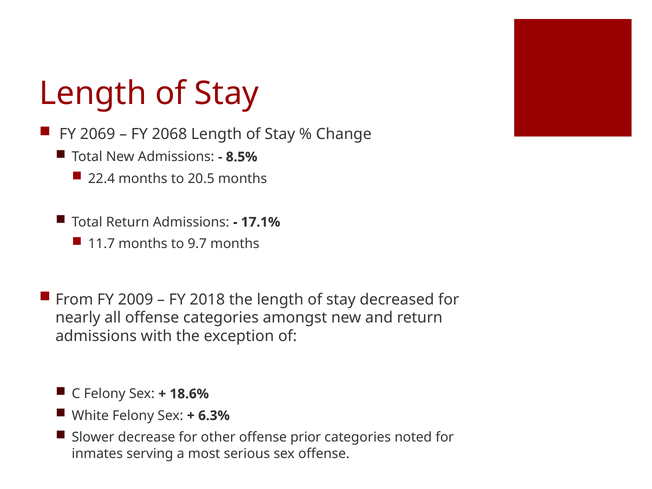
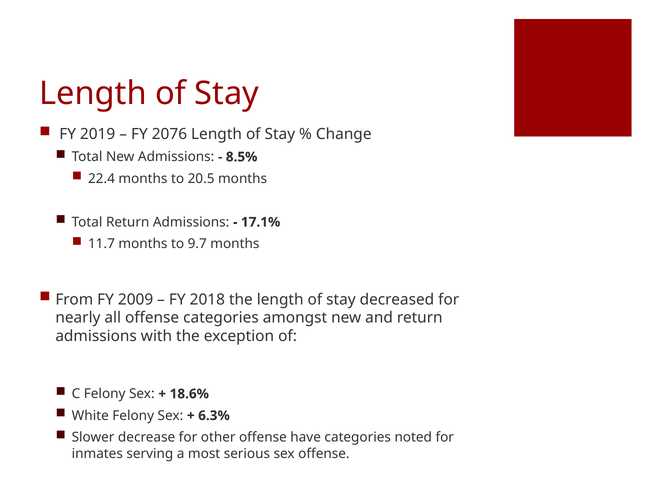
2069: 2069 -> 2019
2068: 2068 -> 2076
prior: prior -> have
